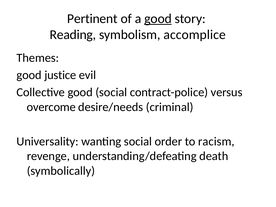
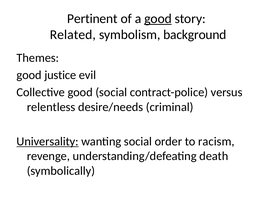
Reading: Reading -> Related
accomplice: accomplice -> background
overcome: overcome -> relentless
Universality underline: none -> present
